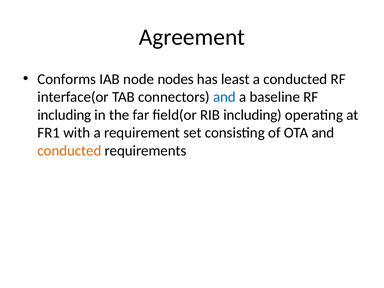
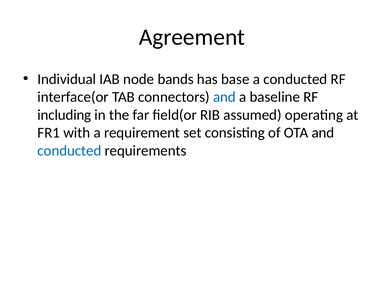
Conforms: Conforms -> Individual
nodes: nodes -> bands
least: least -> base
RIB including: including -> assumed
conducted at (69, 151) colour: orange -> blue
